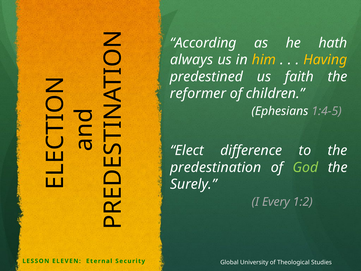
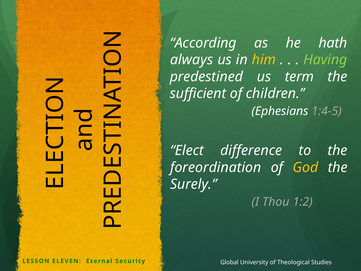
Having colour: yellow -> light green
faith: faith -> term
reformer: reformer -> sufficient
predestination: predestination -> foreordination
God colour: light green -> yellow
Every: Every -> Thou
